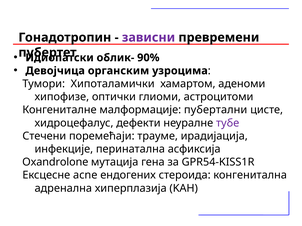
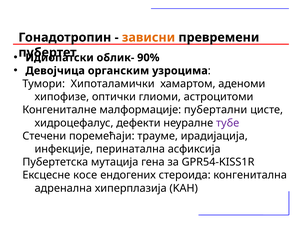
зависни colour: purple -> orange
Oxandrolone: Oxandrolone -> Пубертетска
acne: acne -> косе
